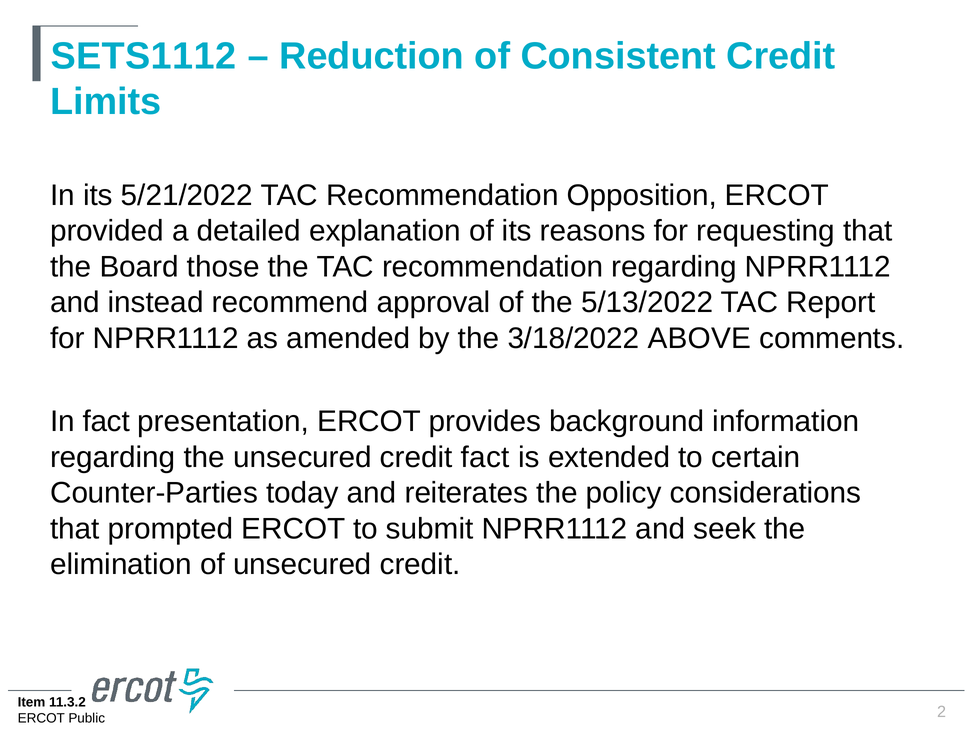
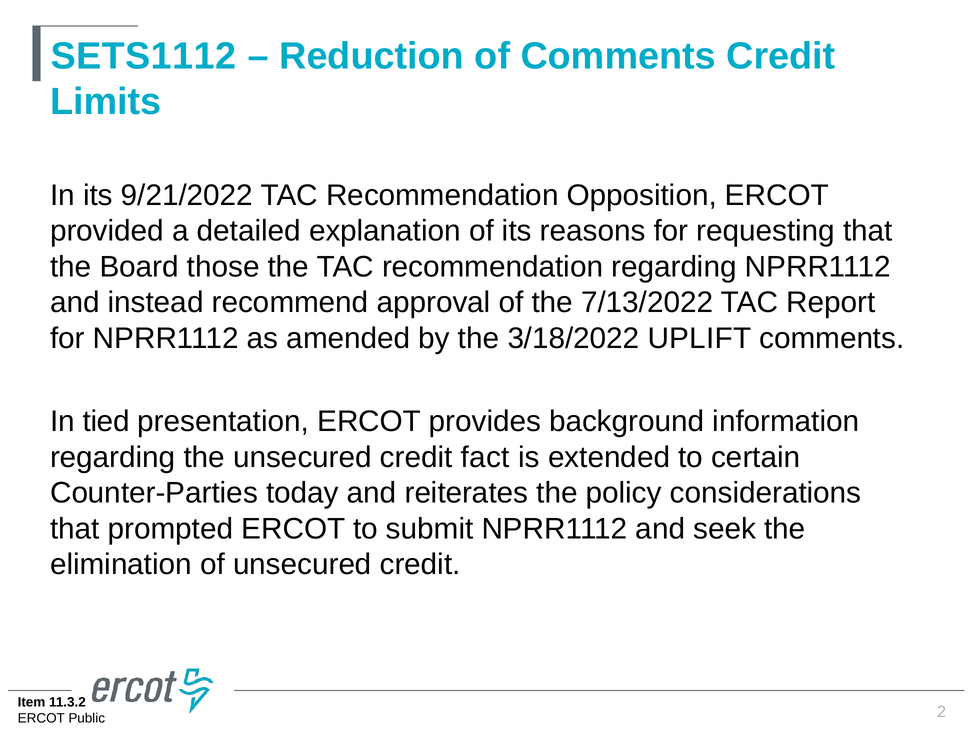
of Consistent: Consistent -> Comments
5/21/2022: 5/21/2022 -> 9/21/2022
5/13/2022: 5/13/2022 -> 7/13/2022
ABOVE: ABOVE -> UPLIFT
In fact: fact -> tied
